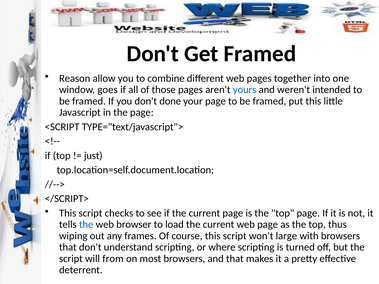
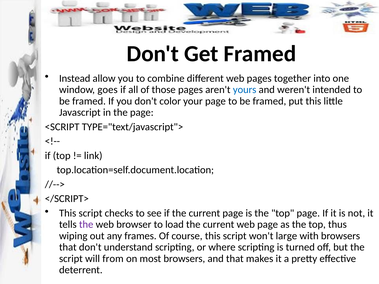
Reason: Reason -> Instead
done: done -> color
just: just -> link
the at (86, 225) colour: blue -> purple
